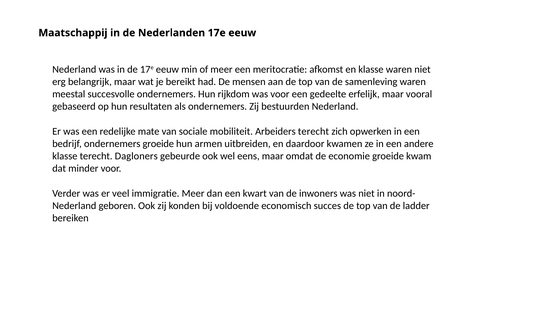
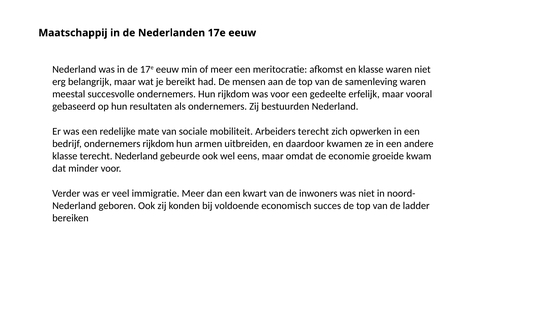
ondernemers groeide: groeide -> rijkdom
terecht Dagloners: Dagloners -> Nederland
